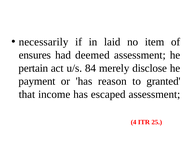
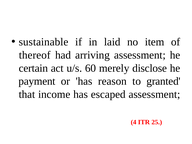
necessarily: necessarily -> sustainable
ensures: ensures -> thereof
deemed: deemed -> arriving
pertain: pertain -> certain
84: 84 -> 60
